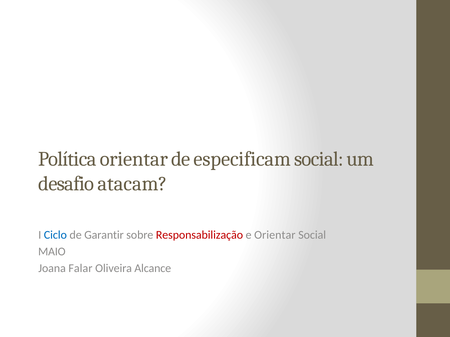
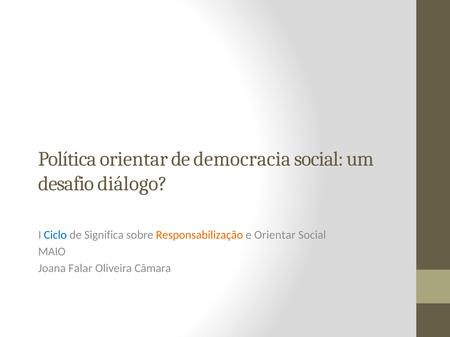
especificam: especificam -> democracia
atacam: atacam -> diálogo
Garantir: Garantir -> Significa
Responsabilização colour: red -> orange
Alcance: Alcance -> Câmara
